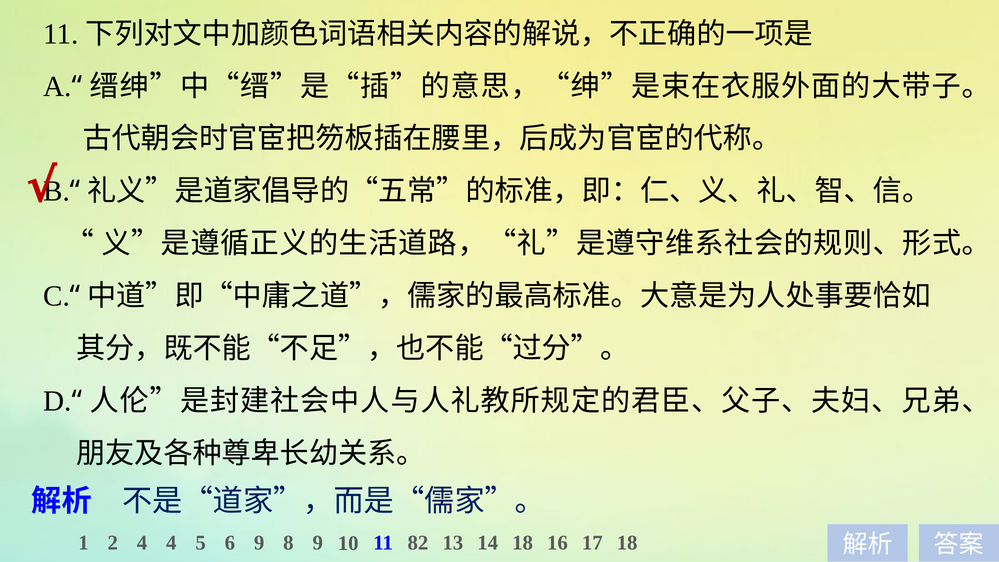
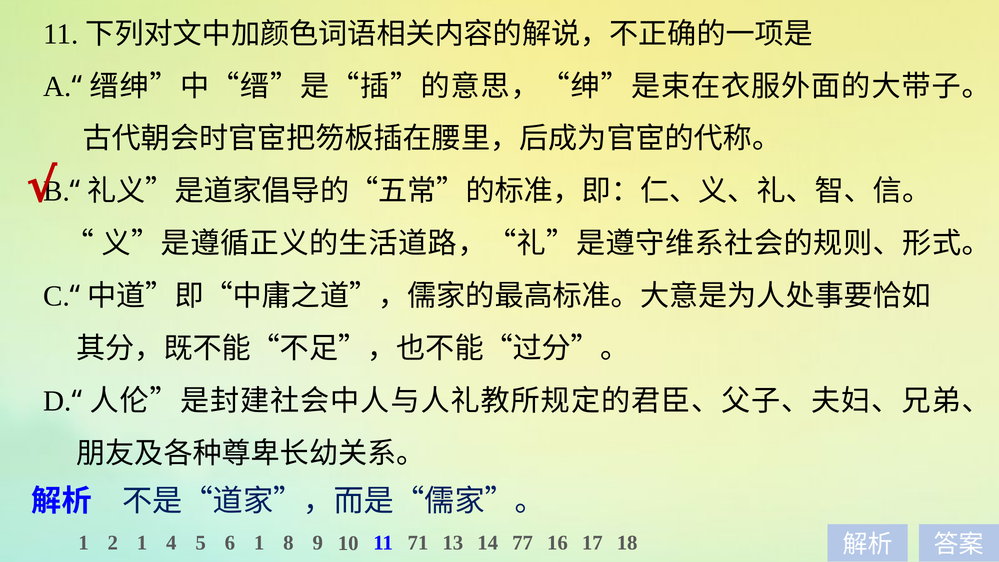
2 4: 4 -> 1
6 9: 9 -> 1
82: 82 -> 71
14 18: 18 -> 77
